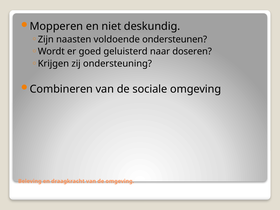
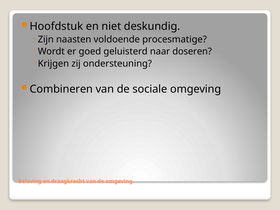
Mopperen: Mopperen -> Hoofdstuk
ondersteunen: ondersteunen -> procesmatige
